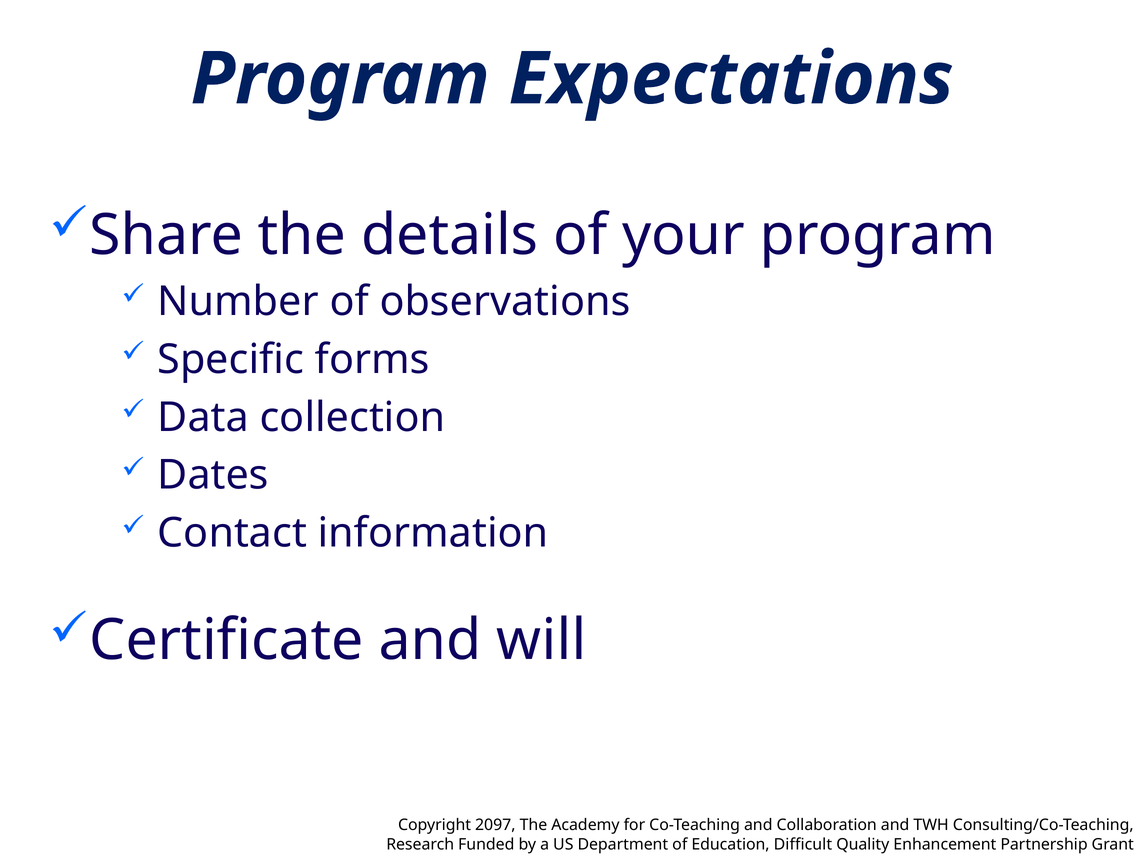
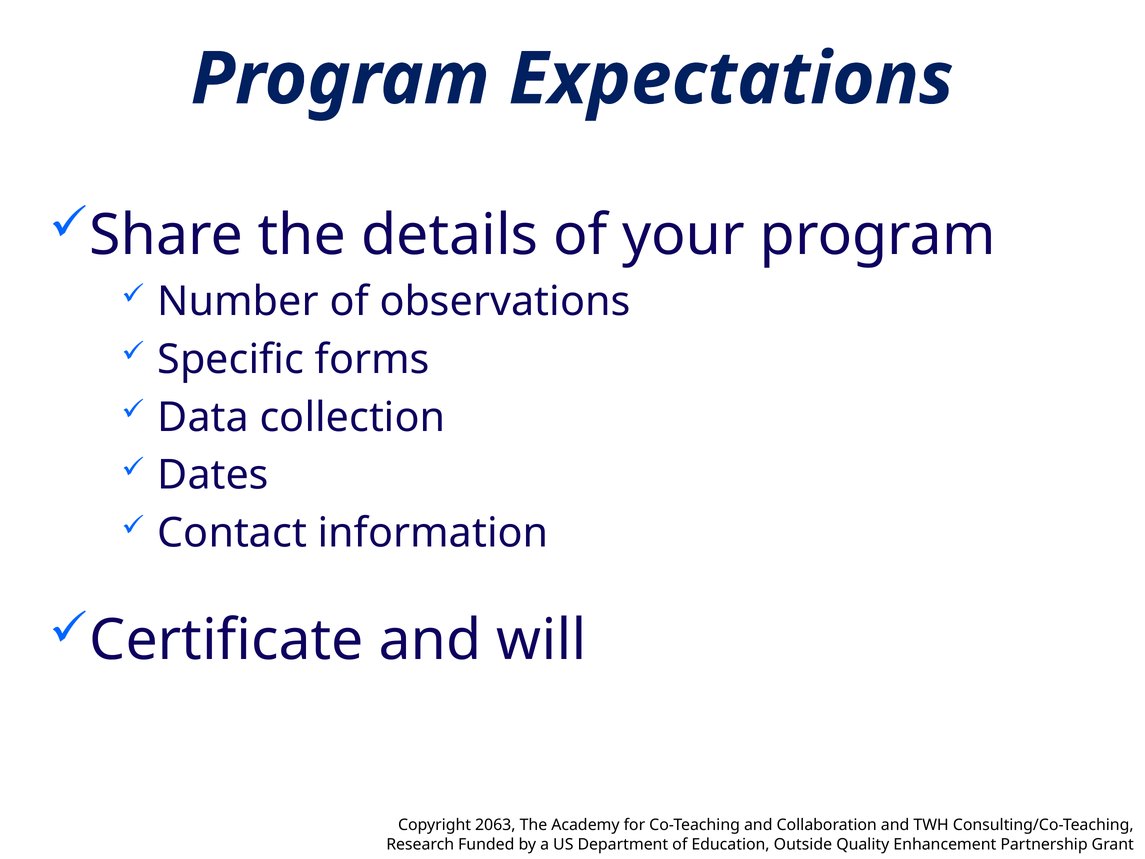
2097: 2097 -> 2063
Difficult: Difficult -> Outside
